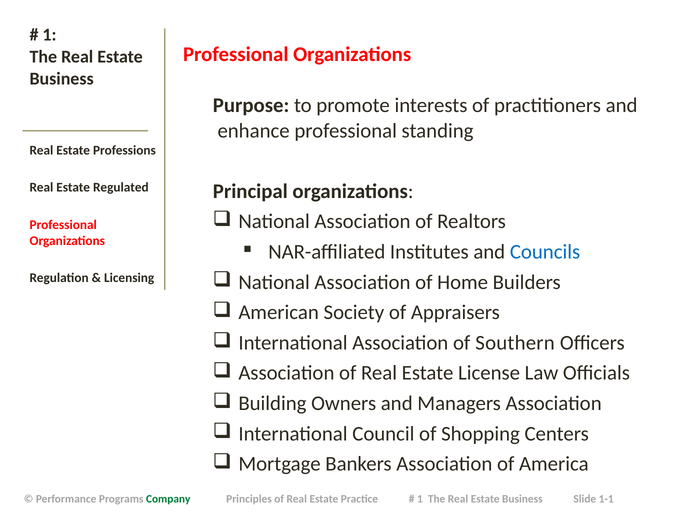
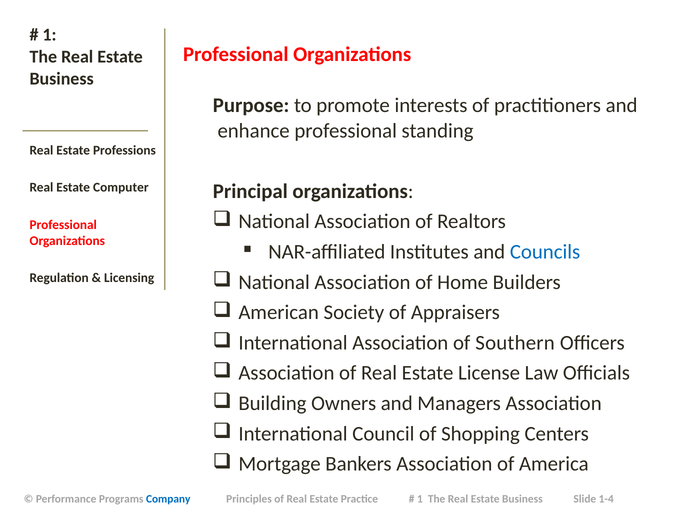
Regulated: Regulated -> Computer
Company colour: green -> blue
1-1: 1-1 -> 1-4
